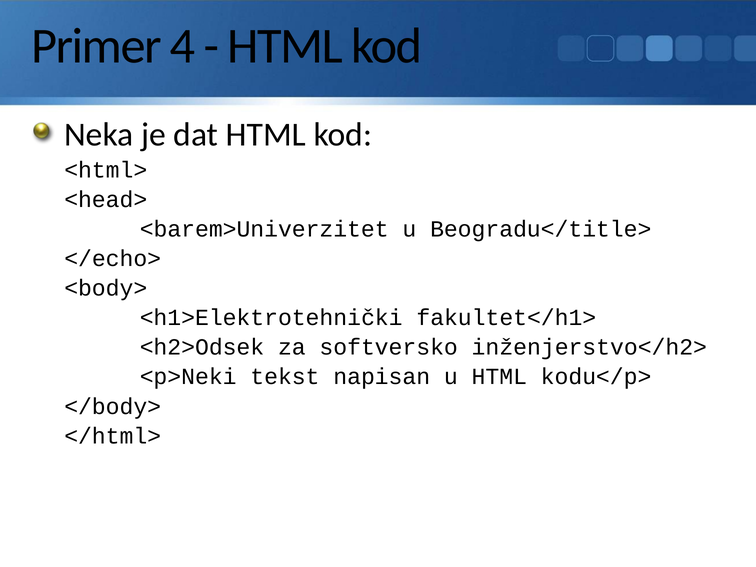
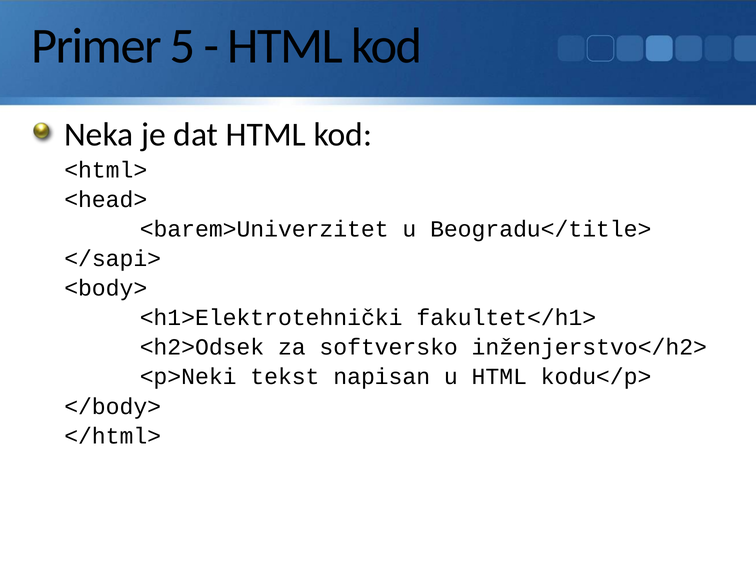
4: 4 -> 5
</echo>: </echo> -> </sapi>
